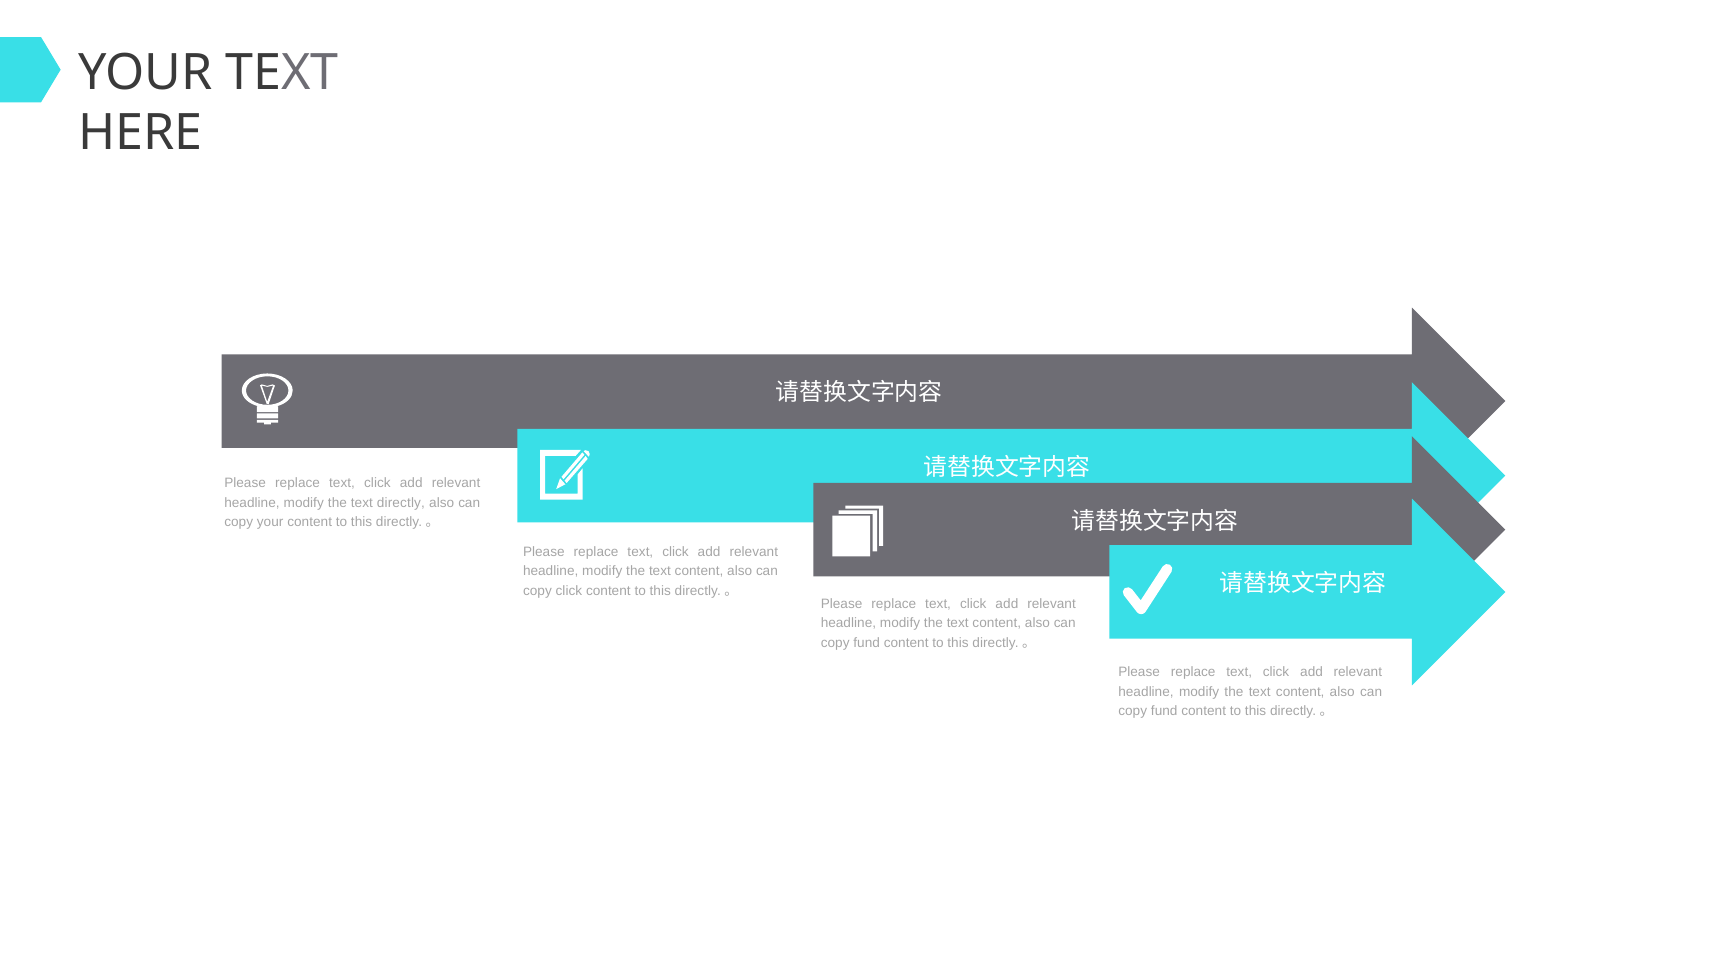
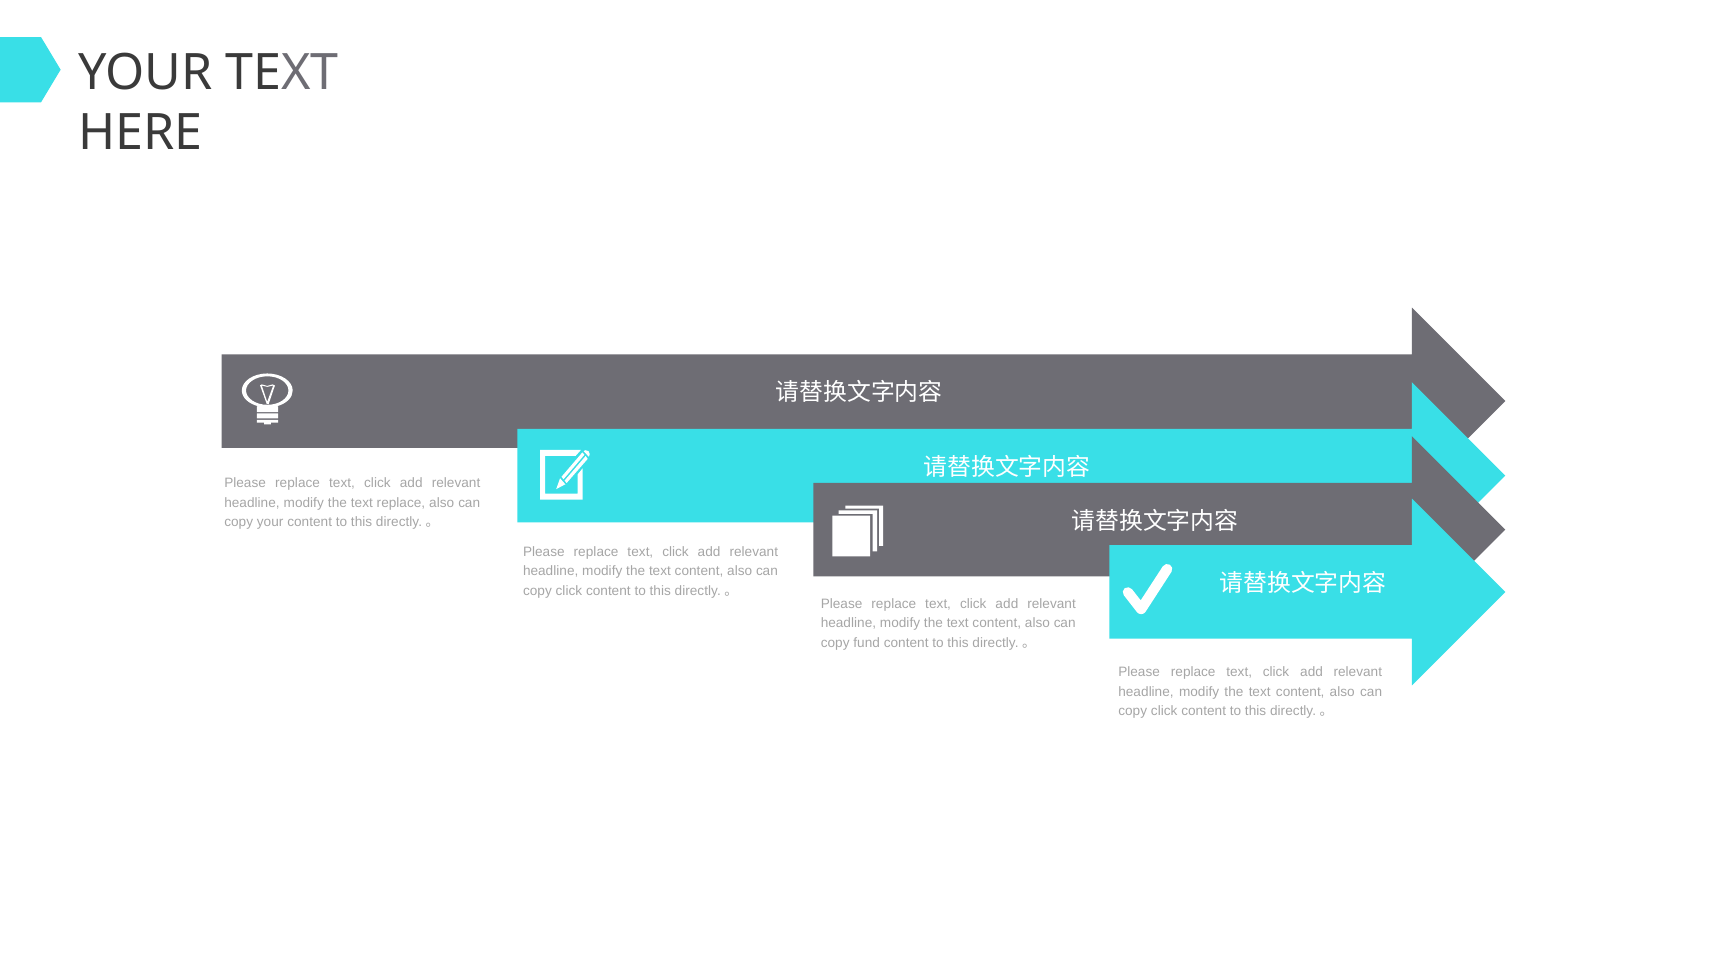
text directly: directly -> replace
fund at (1164, 711): fund -> click
